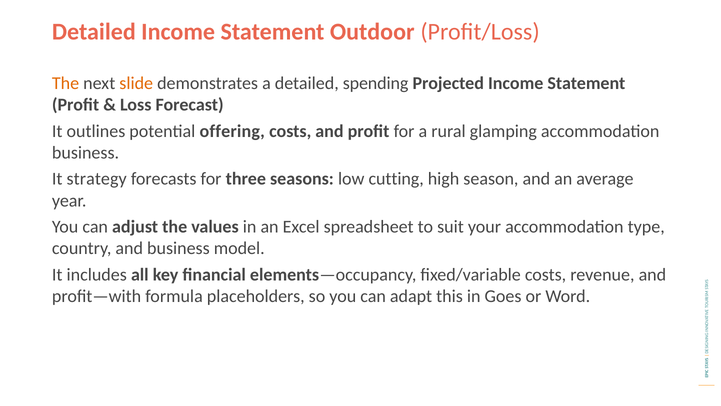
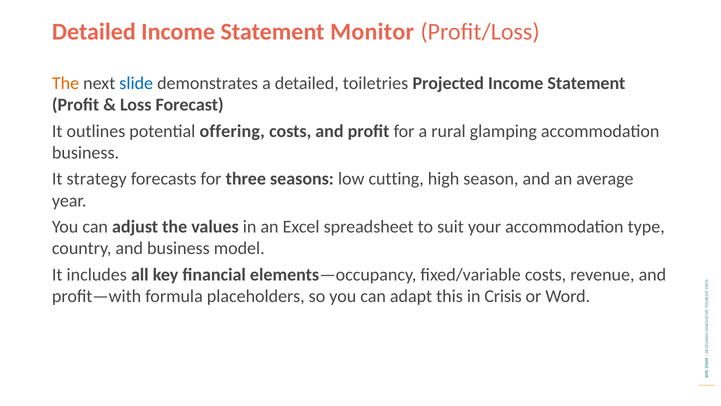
Outdoor: Outdoor -> Monitor
slide colour: orange -> blue
spending: spending -> toiletries
Goes: Goes -> Crisis
